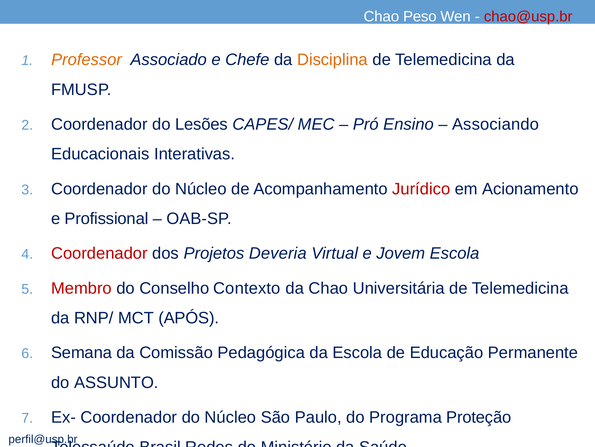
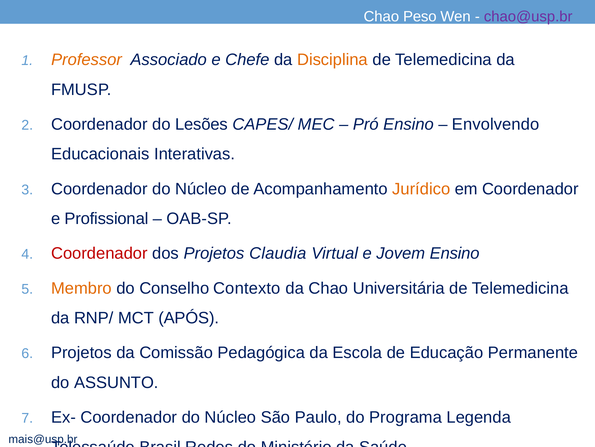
chao@usp.br colour: red -> purple
Associando: Associando -> Envolvendo
Jurídico colour: red -> orange
em Acionamento: Acionamento -> Coordenador
Deveria: Deveria -> Claudia
Jovem Escola: Escola -> Ensino
Membro colour: red -> orange
Semana at (82, 352): Semana -> Projetos
Proteção: Proteção -> Legenda
perfil@usp.br: perfil@usp.br -> mais@usp.br
